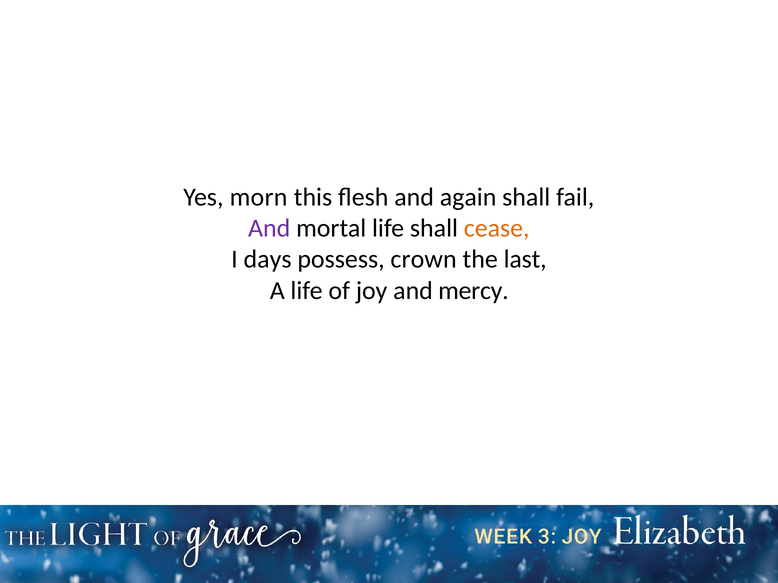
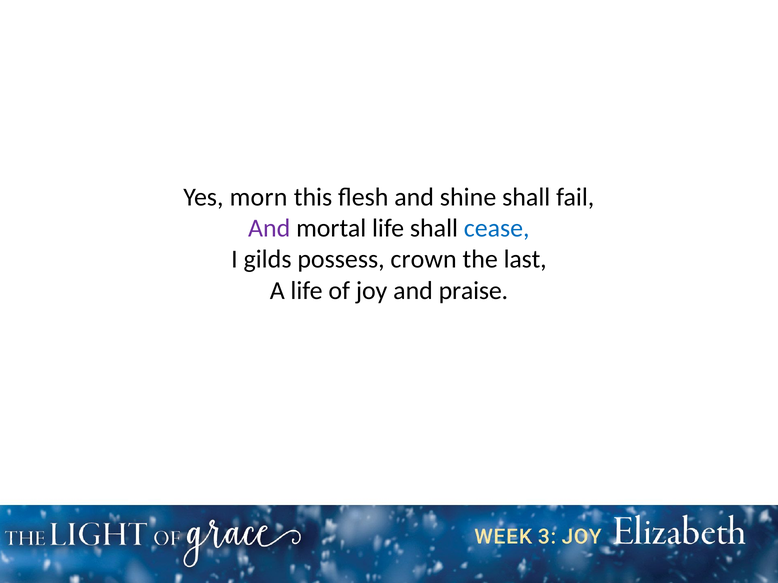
again: again -> shine
cease colour: orange -> blue
days: days -> gilds
mercy: mercy -> praise
